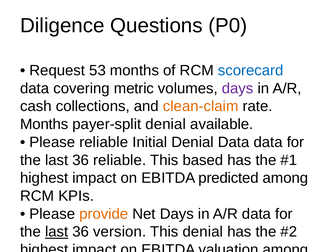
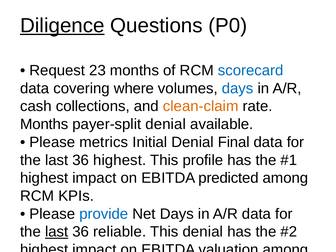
Diligence underline: none -> present
53: 53 -> 23
covering metric: metric -> where
days at (238, 88) colour: purple -> blue
Please reliable: reliable -> metrics
Denial Data: Data -> Final
36 reliable: reliable -> highest
based: based -> profile
provide at (104, 214) colour: orange -> blue
version: version -> reliable
